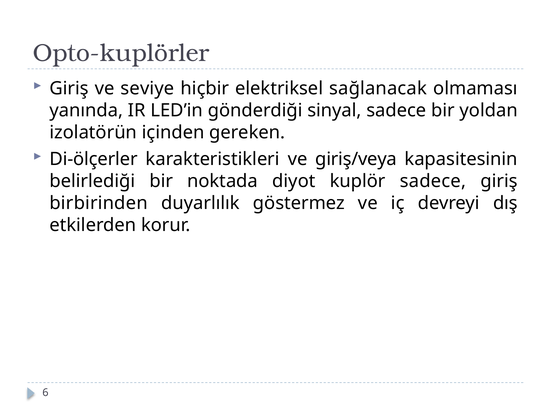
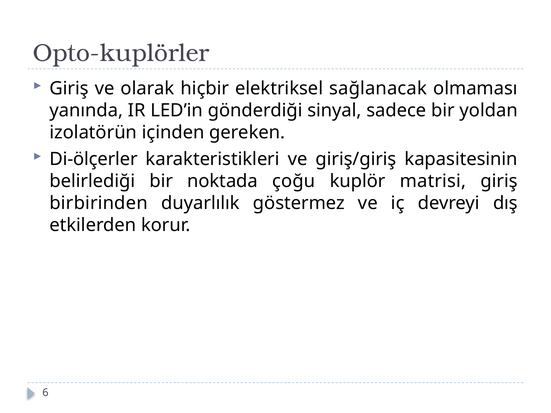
seviye: seviye -> olarak
giriş/veya: giriş/veya -> giriş/giriş
diyot: diyot -> çoğu
kuplör sadece: sadece -> matrisi
